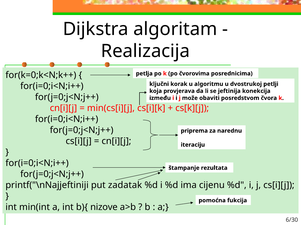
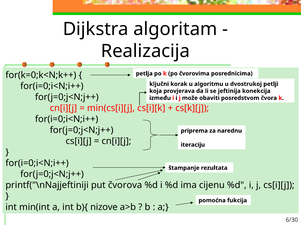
zadatak: zadatak -> čvorova
